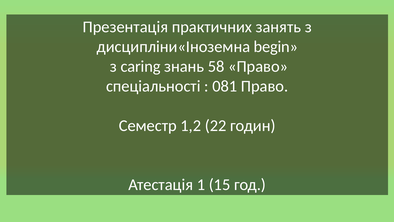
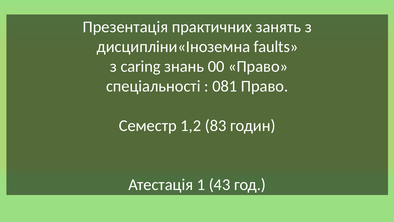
begin: begin -> faults
58: 58 -> 00
22: 22 -> 83
15: 15 -> 43
